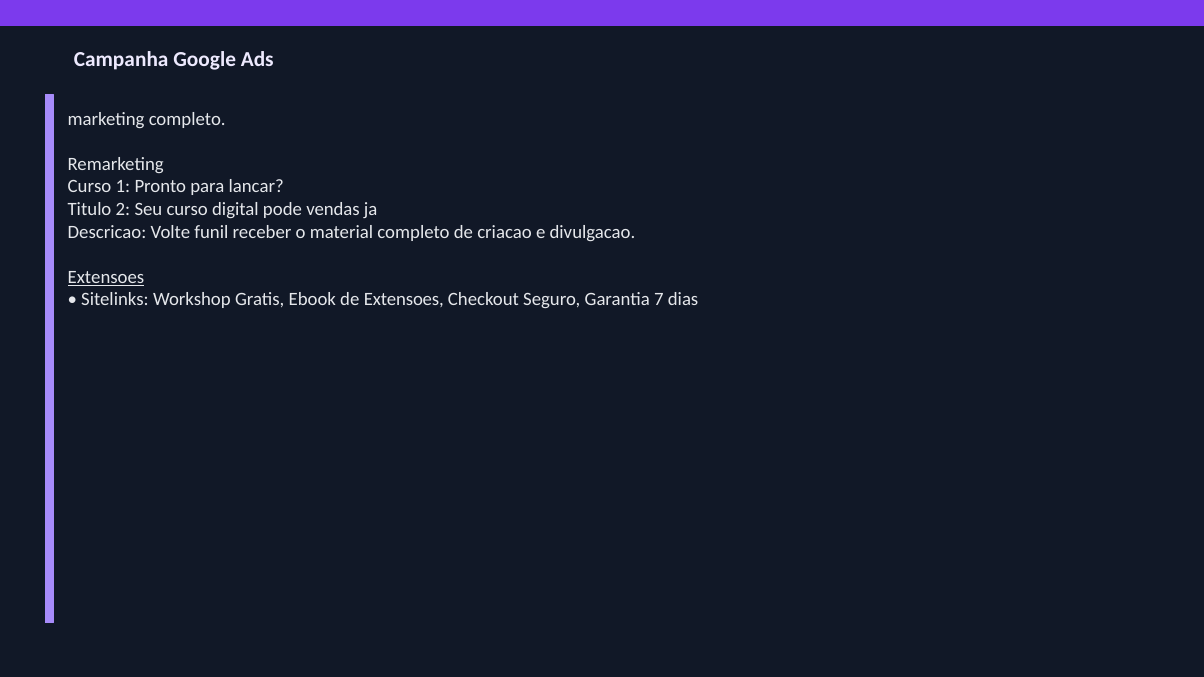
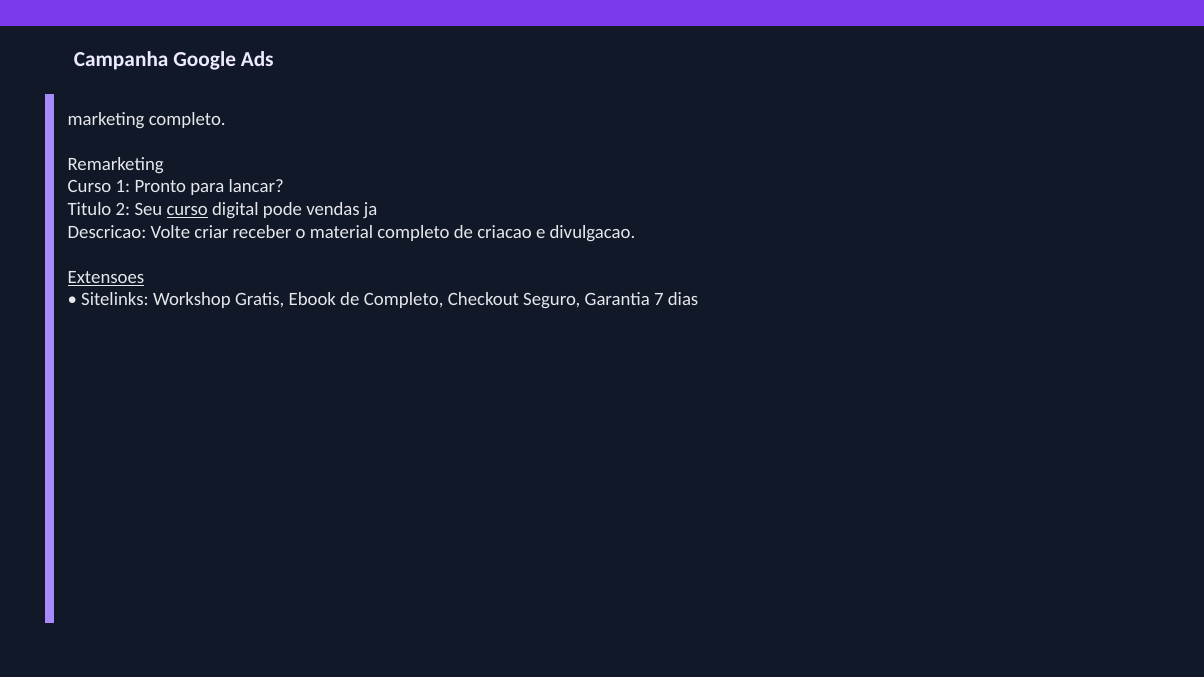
curso at (187, 209) underline: none -> present
funil: funil -> criar
de Extensoes: Extensoes -> Completo
